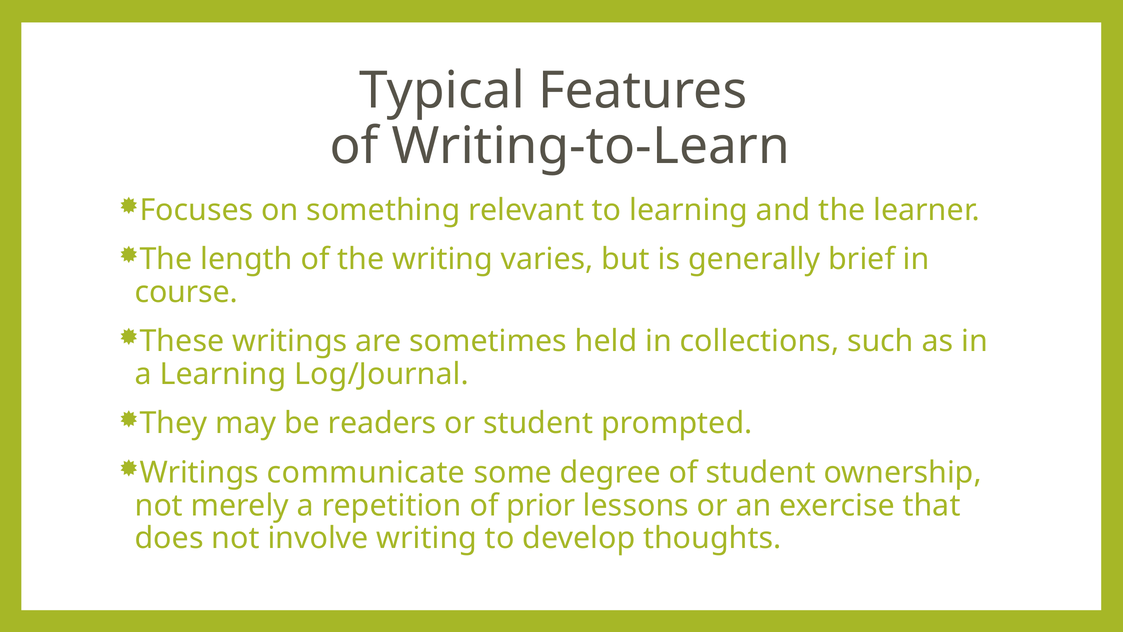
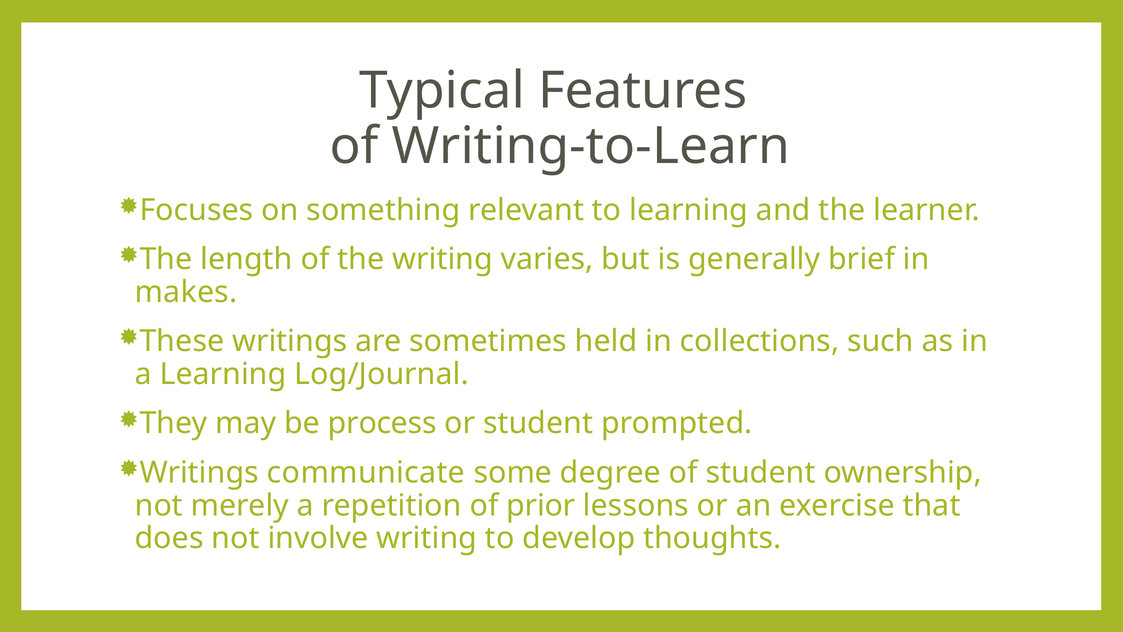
course: course -> makes
readers: readers -> process
